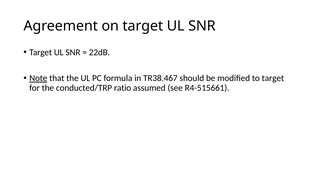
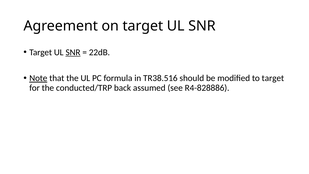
SNR at (73, 52) underline: none -> present
TR38.467: TR38.467 -> TR38.516
ratio: ratio -> back
R4-515661: R4-515661 -> R4-828886
